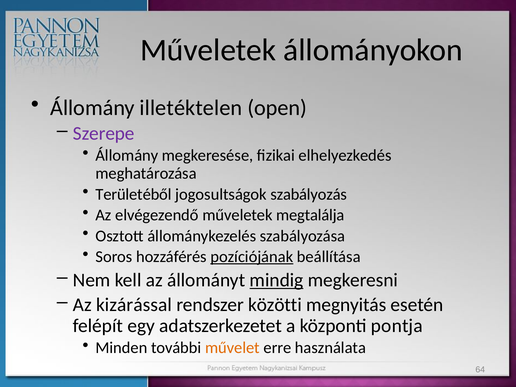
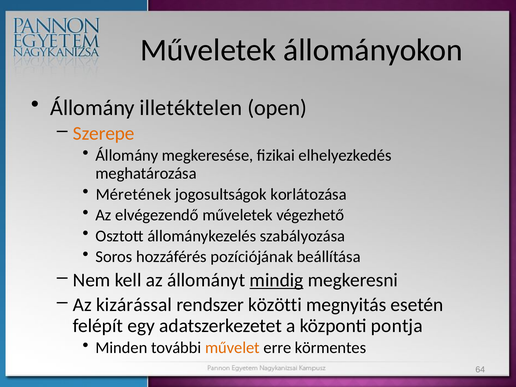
Szerepe colour: purple -> orange
Területéből: Területéből -> Méretének
szabályozás: szabályozás -> korlátozása
megtalálja: megtalálja -> végezhető
pozíciójának underline: present -> none
használata: használata -> körmentes
